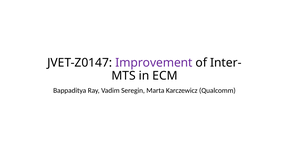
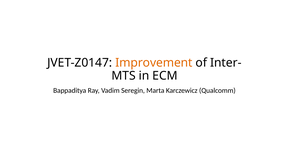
Improvement colour: purple -> orange
